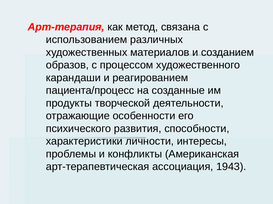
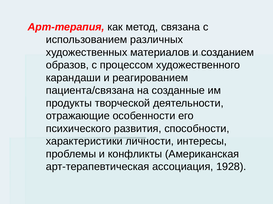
пациента/процесс: пациента/процесс -> пациента/связана
1943: 1943 -> 1928
